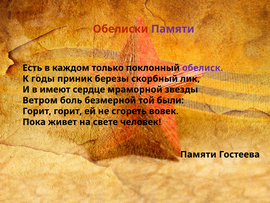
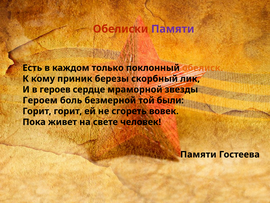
обелиск colour: purple -> orange
годы: годы -> кому
имеют: имеют -> героев
Ветром: Ветром -> Героем
